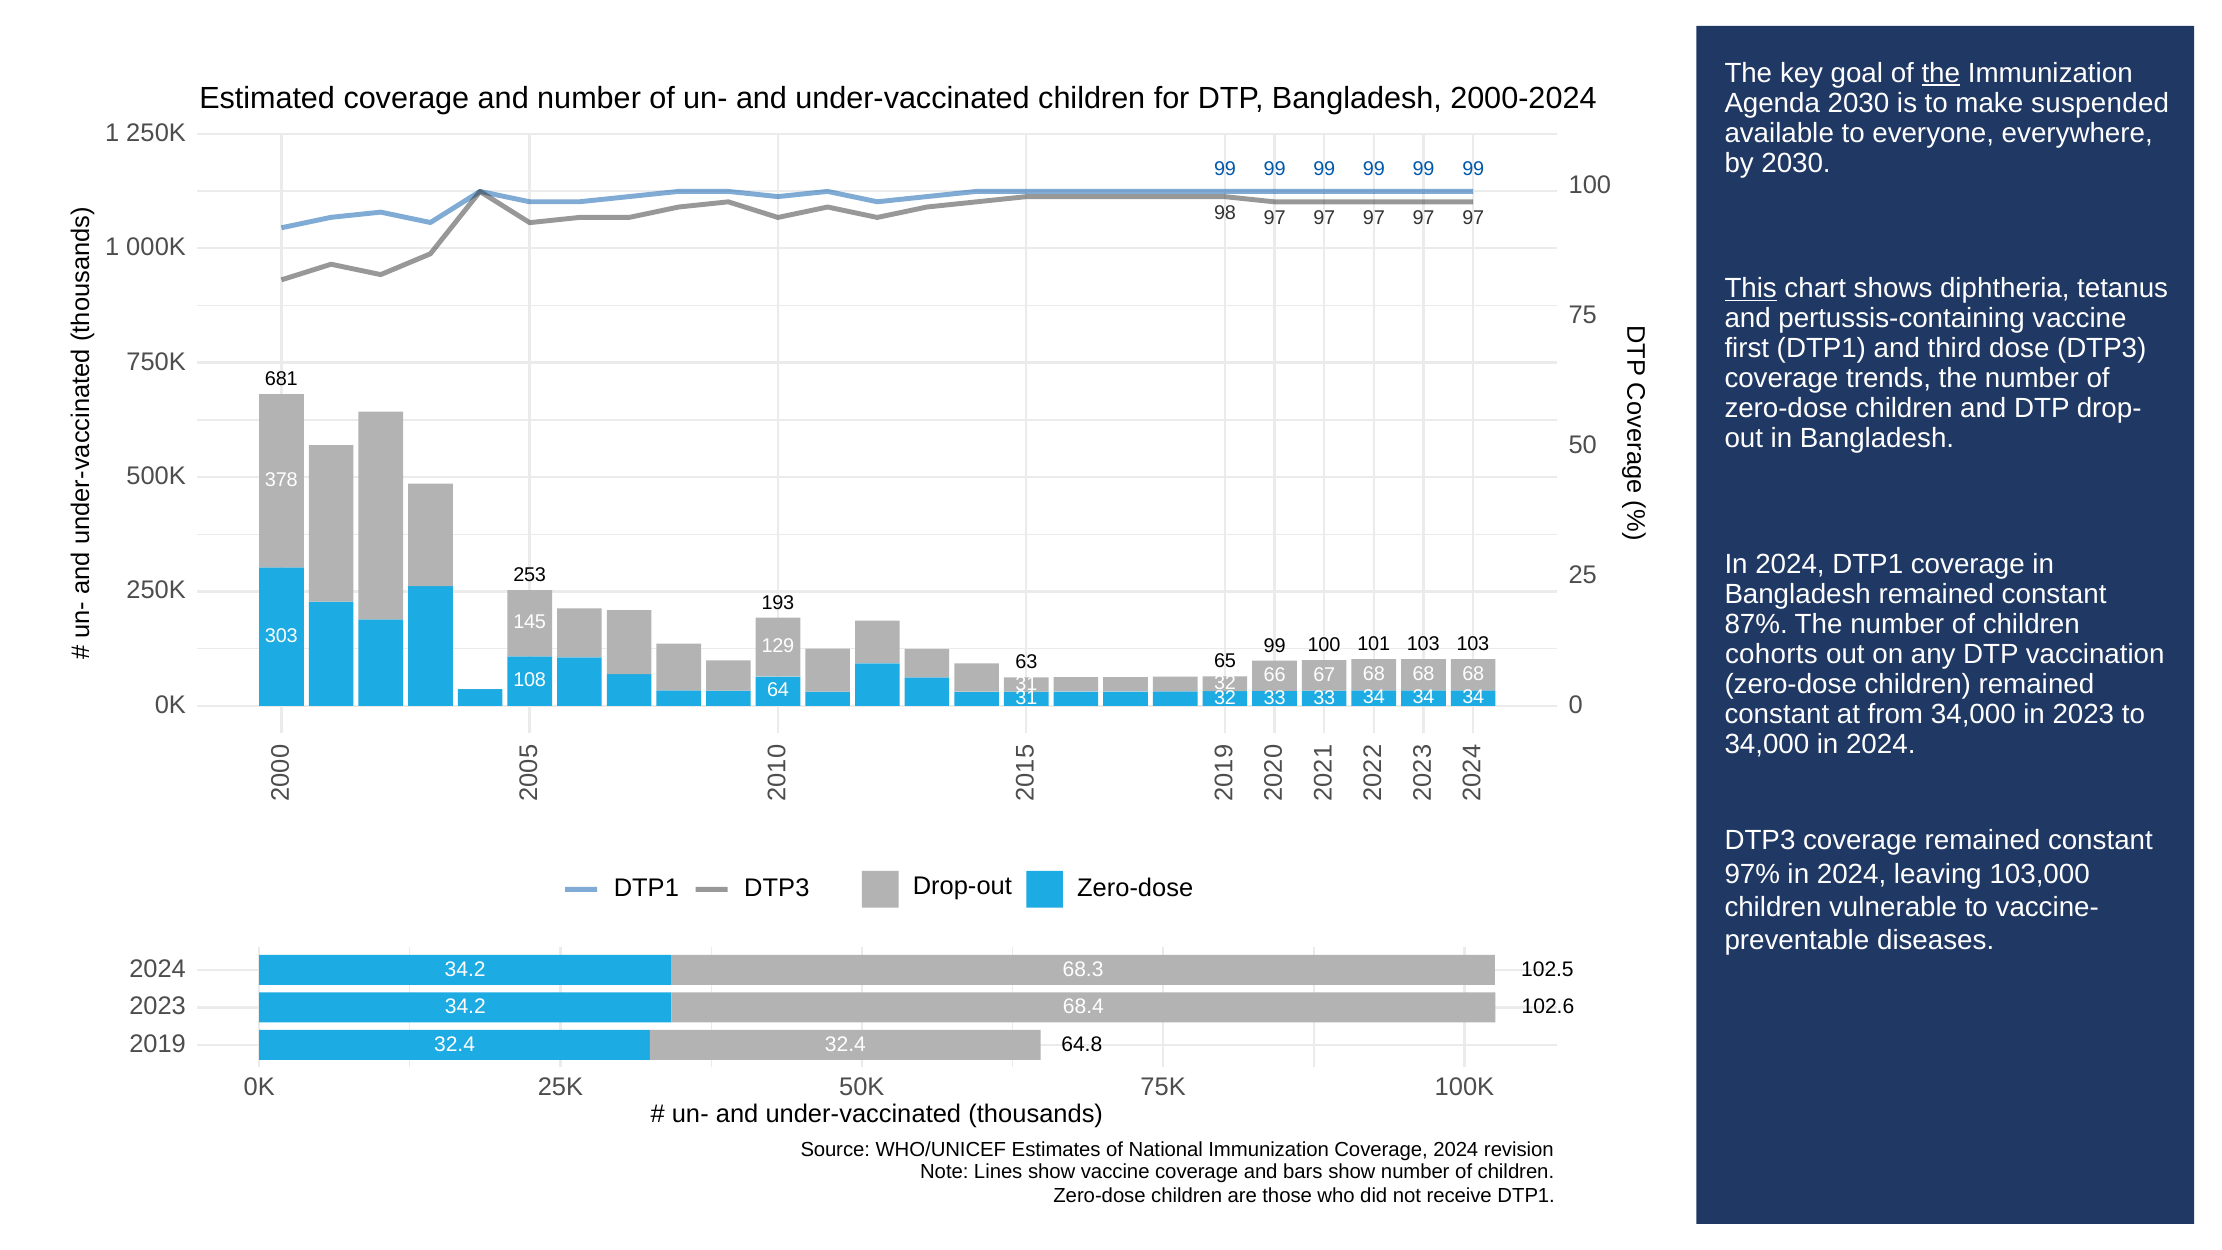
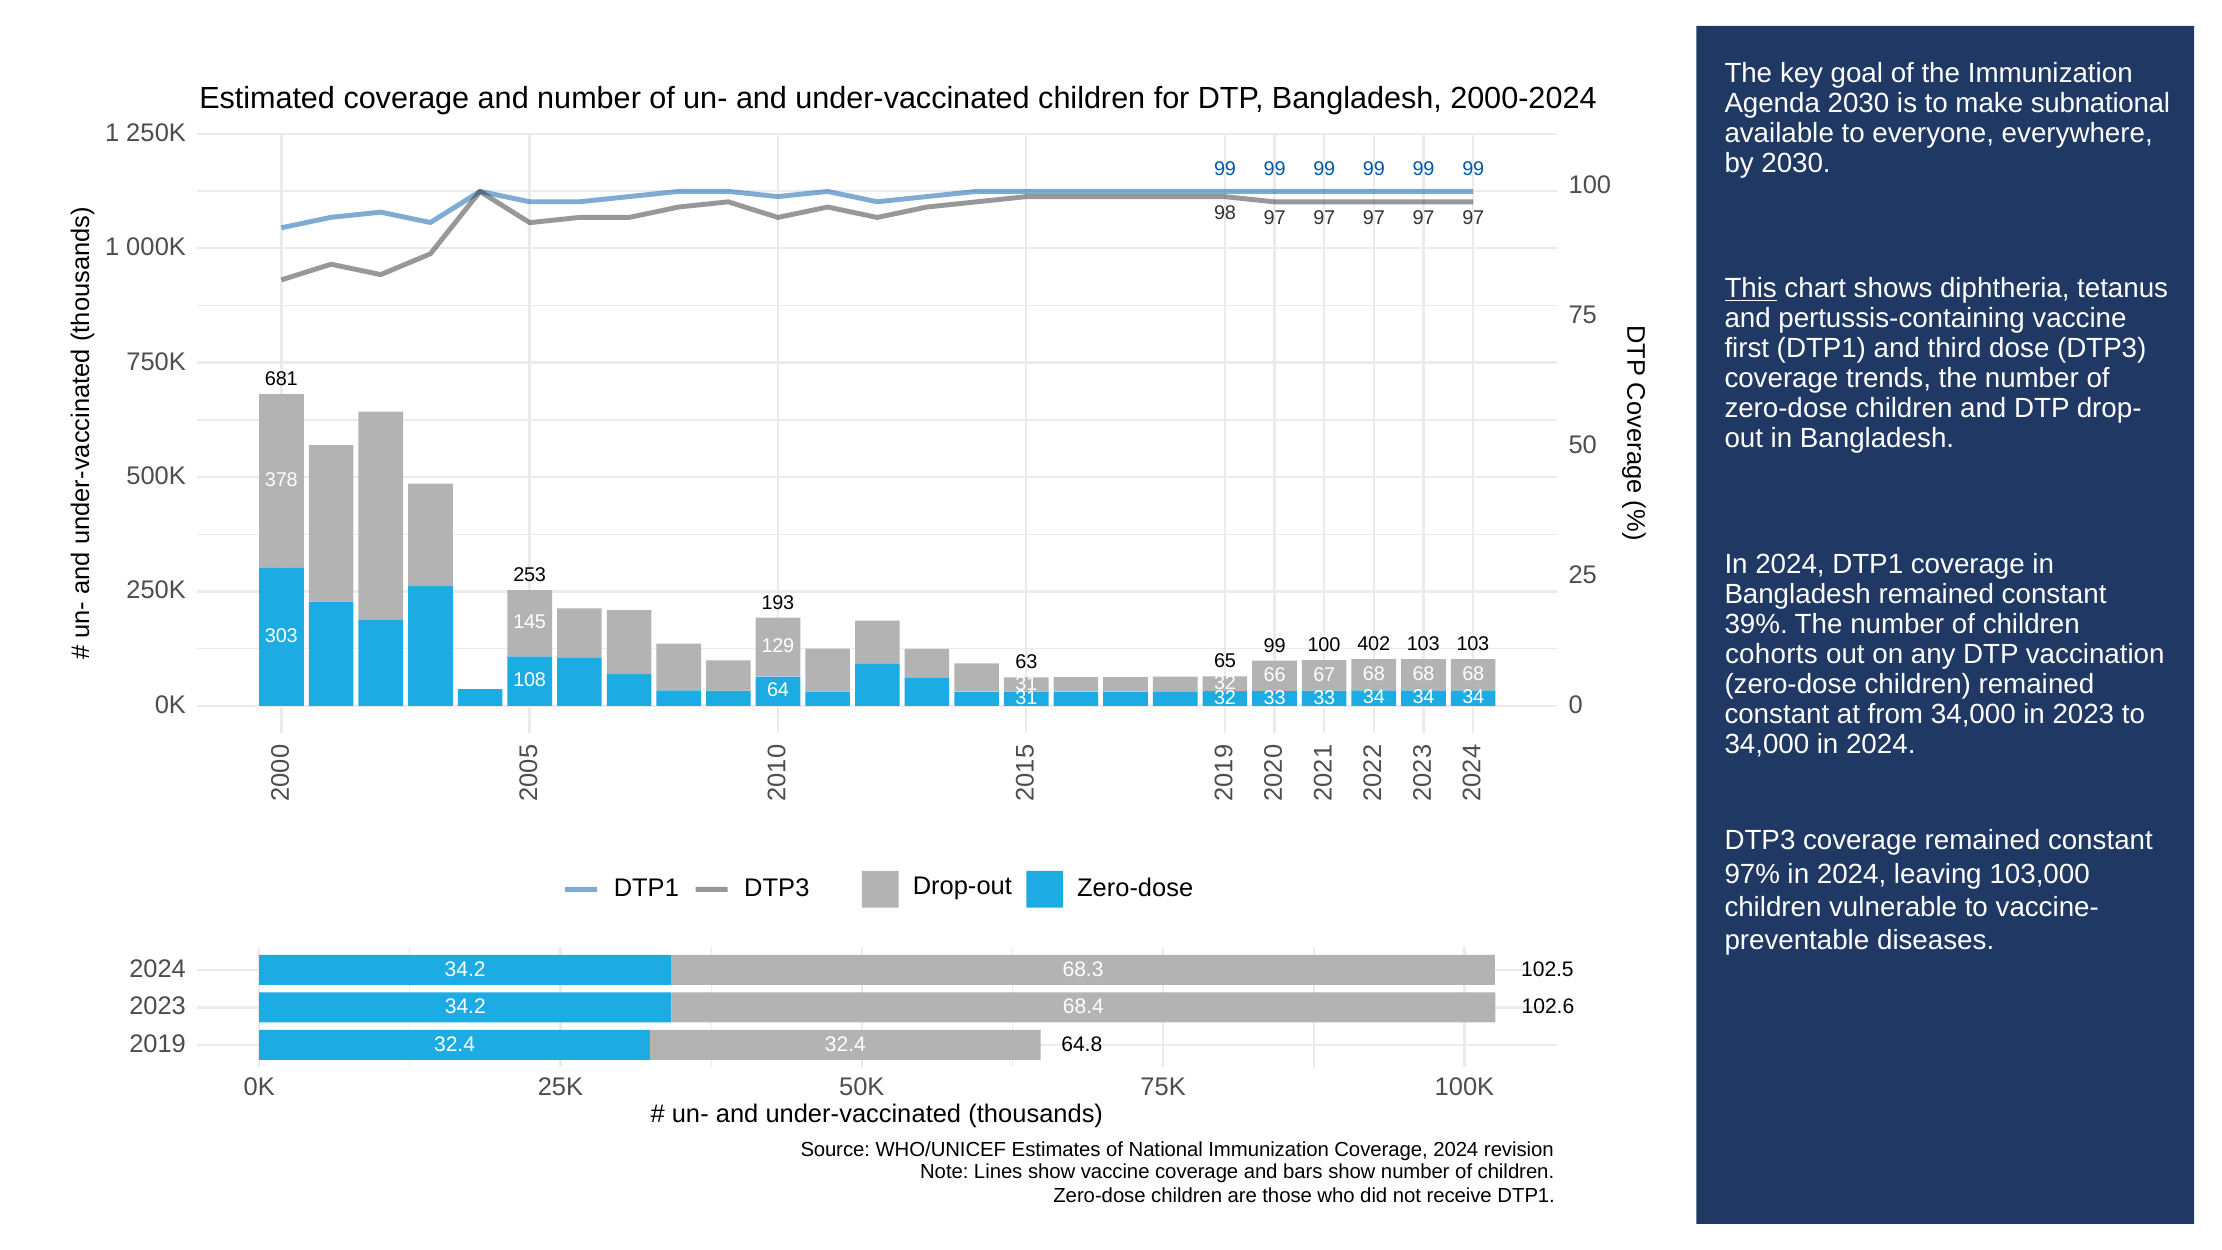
the at (1941, 73) underline: present -> none
suspended: suspended -> subnational
87%: 87% -> 39%
101: 101 -> 402
